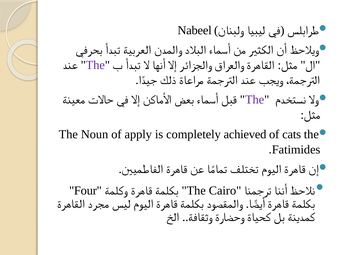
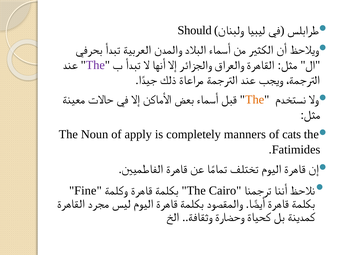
Nabeel: Nabeel -> Should
The at (255, 100) colour: purple -> orange
achieved: achieved -> manners
Four: Four -> Fine
